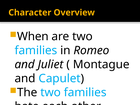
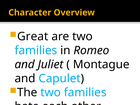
When: When -> Great
